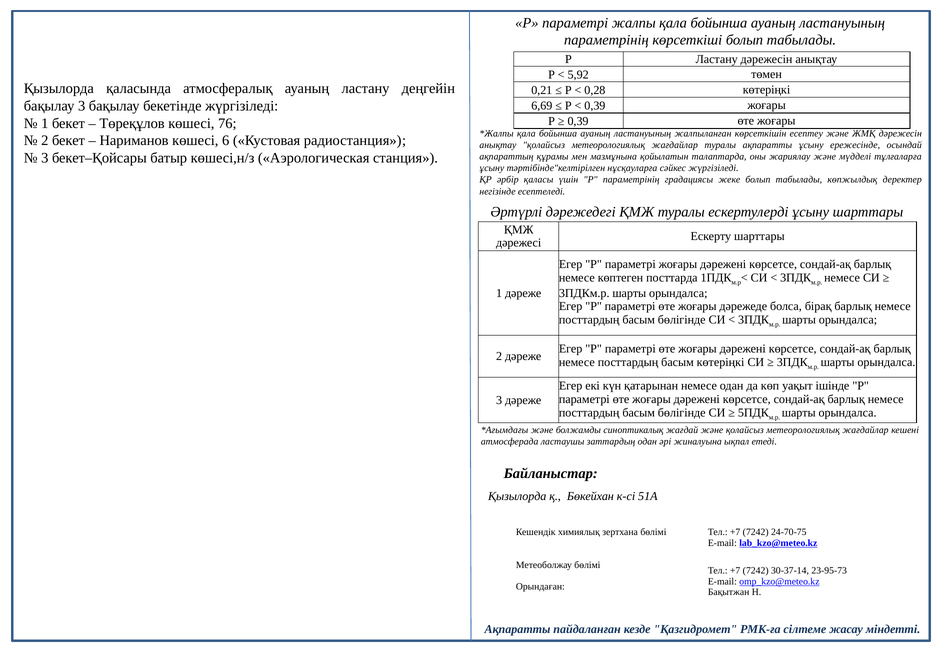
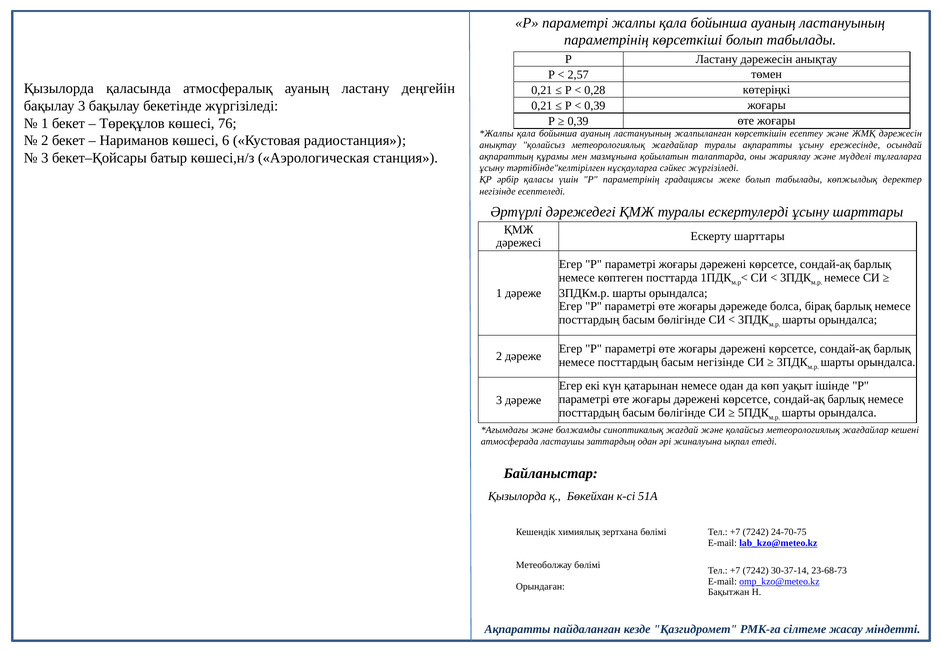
5,92: 5,92 -> 2,57
6,69 at (542, 106): 6,69 -> 0,21
басым көтеріңкі: көтеріңкі -> негізінде
23-95-73: 23-95-73 -> 23-68-73
